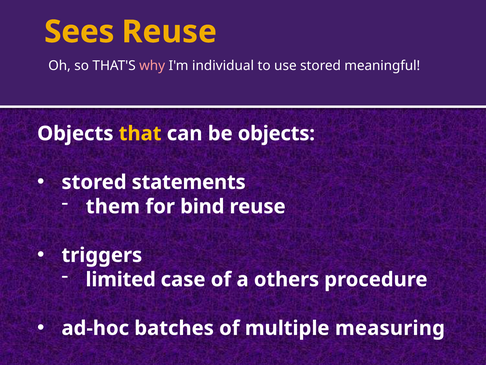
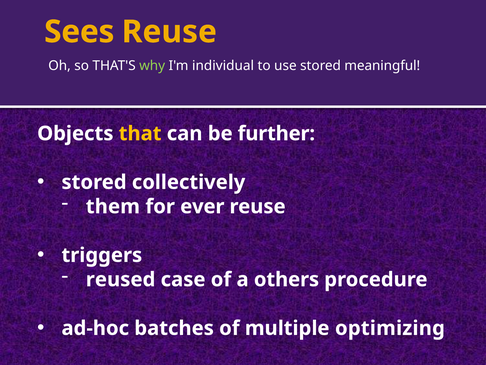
why colour: pink -> light green
be objects: objects -> further
statements: statements -> collectively
bind: bind -> ever
limited: limited -> reused
measuring: measuring -> optimizing
